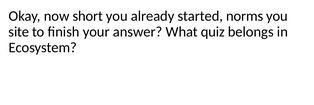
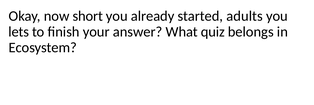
norms: norms -> adults
site: site -> lets
